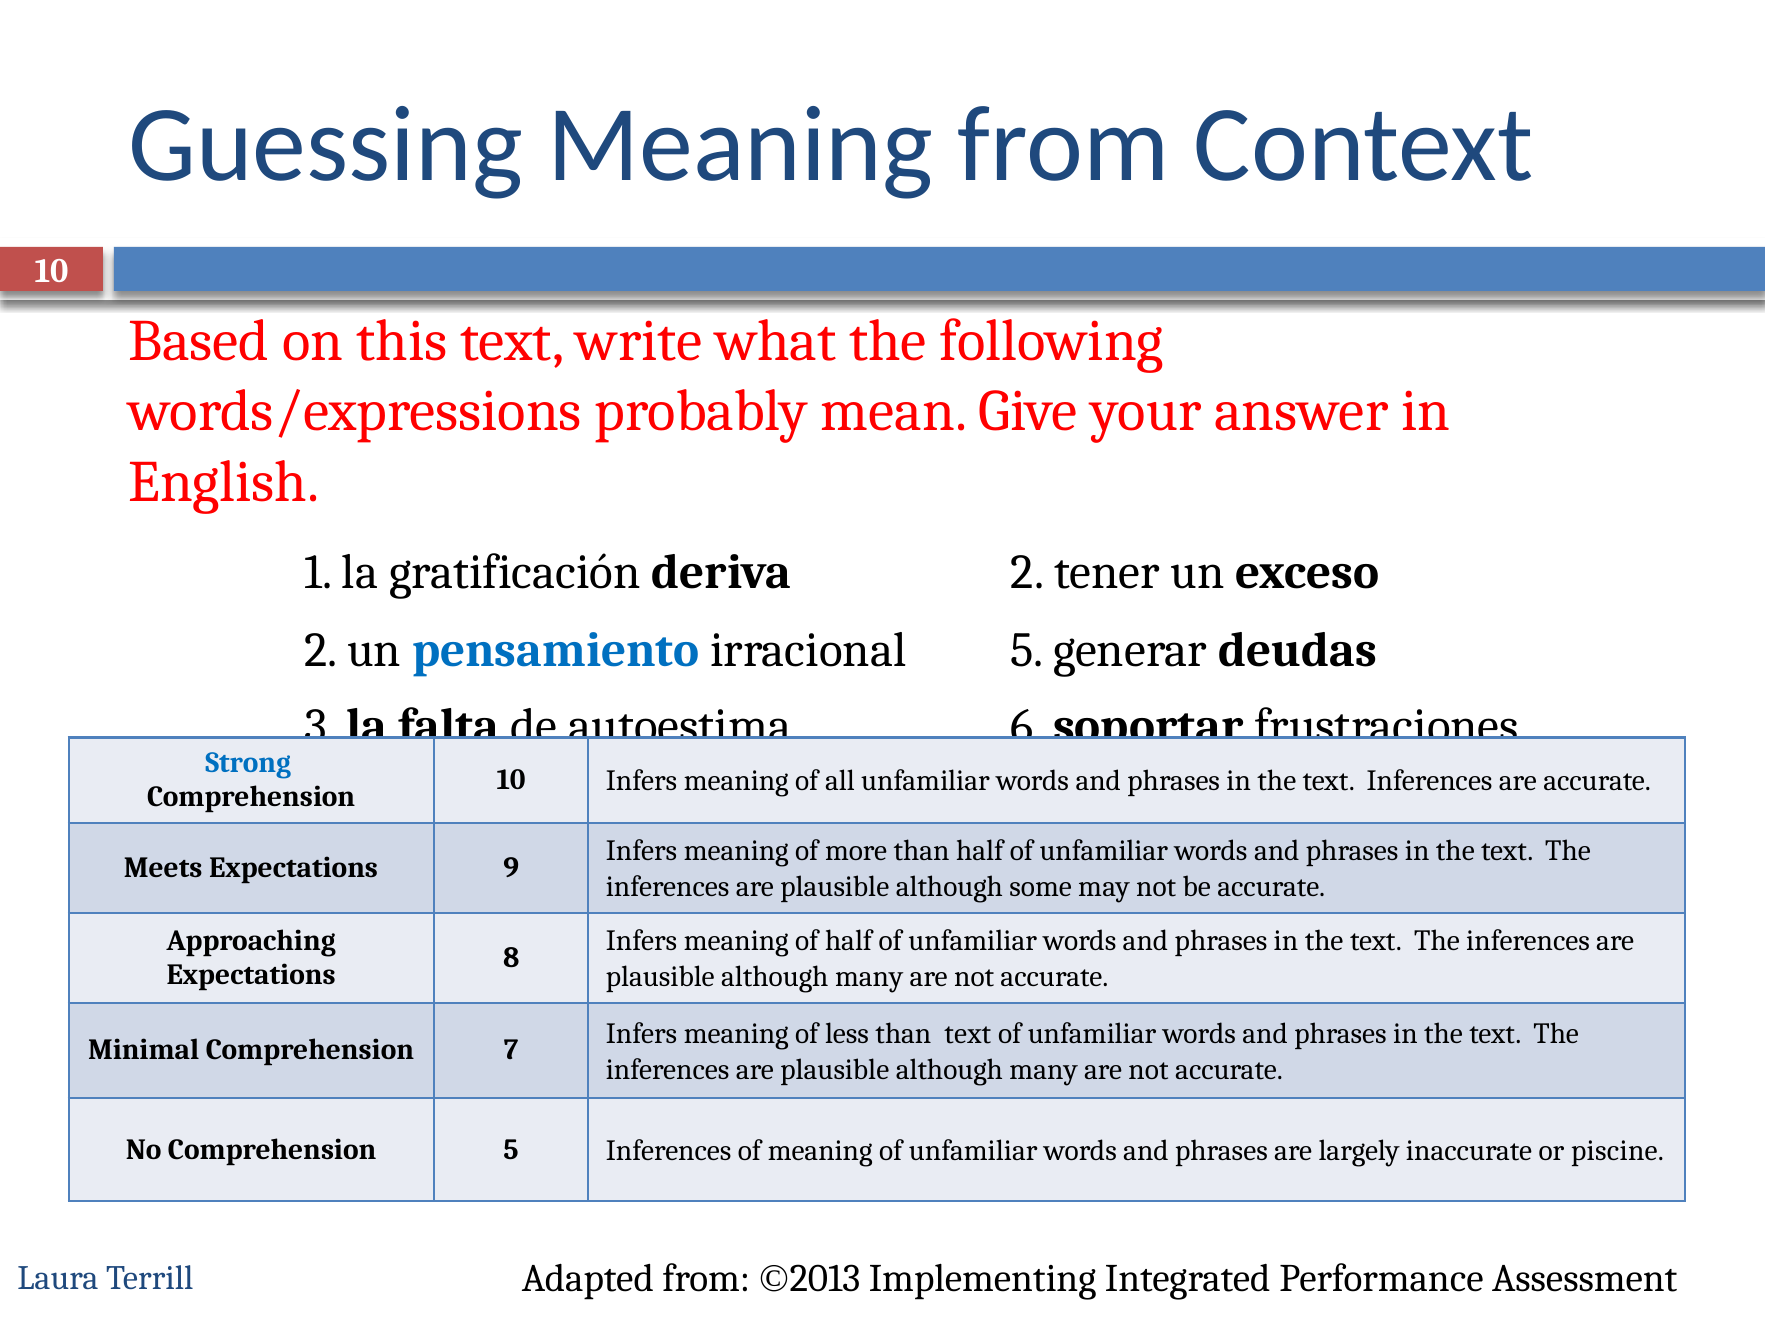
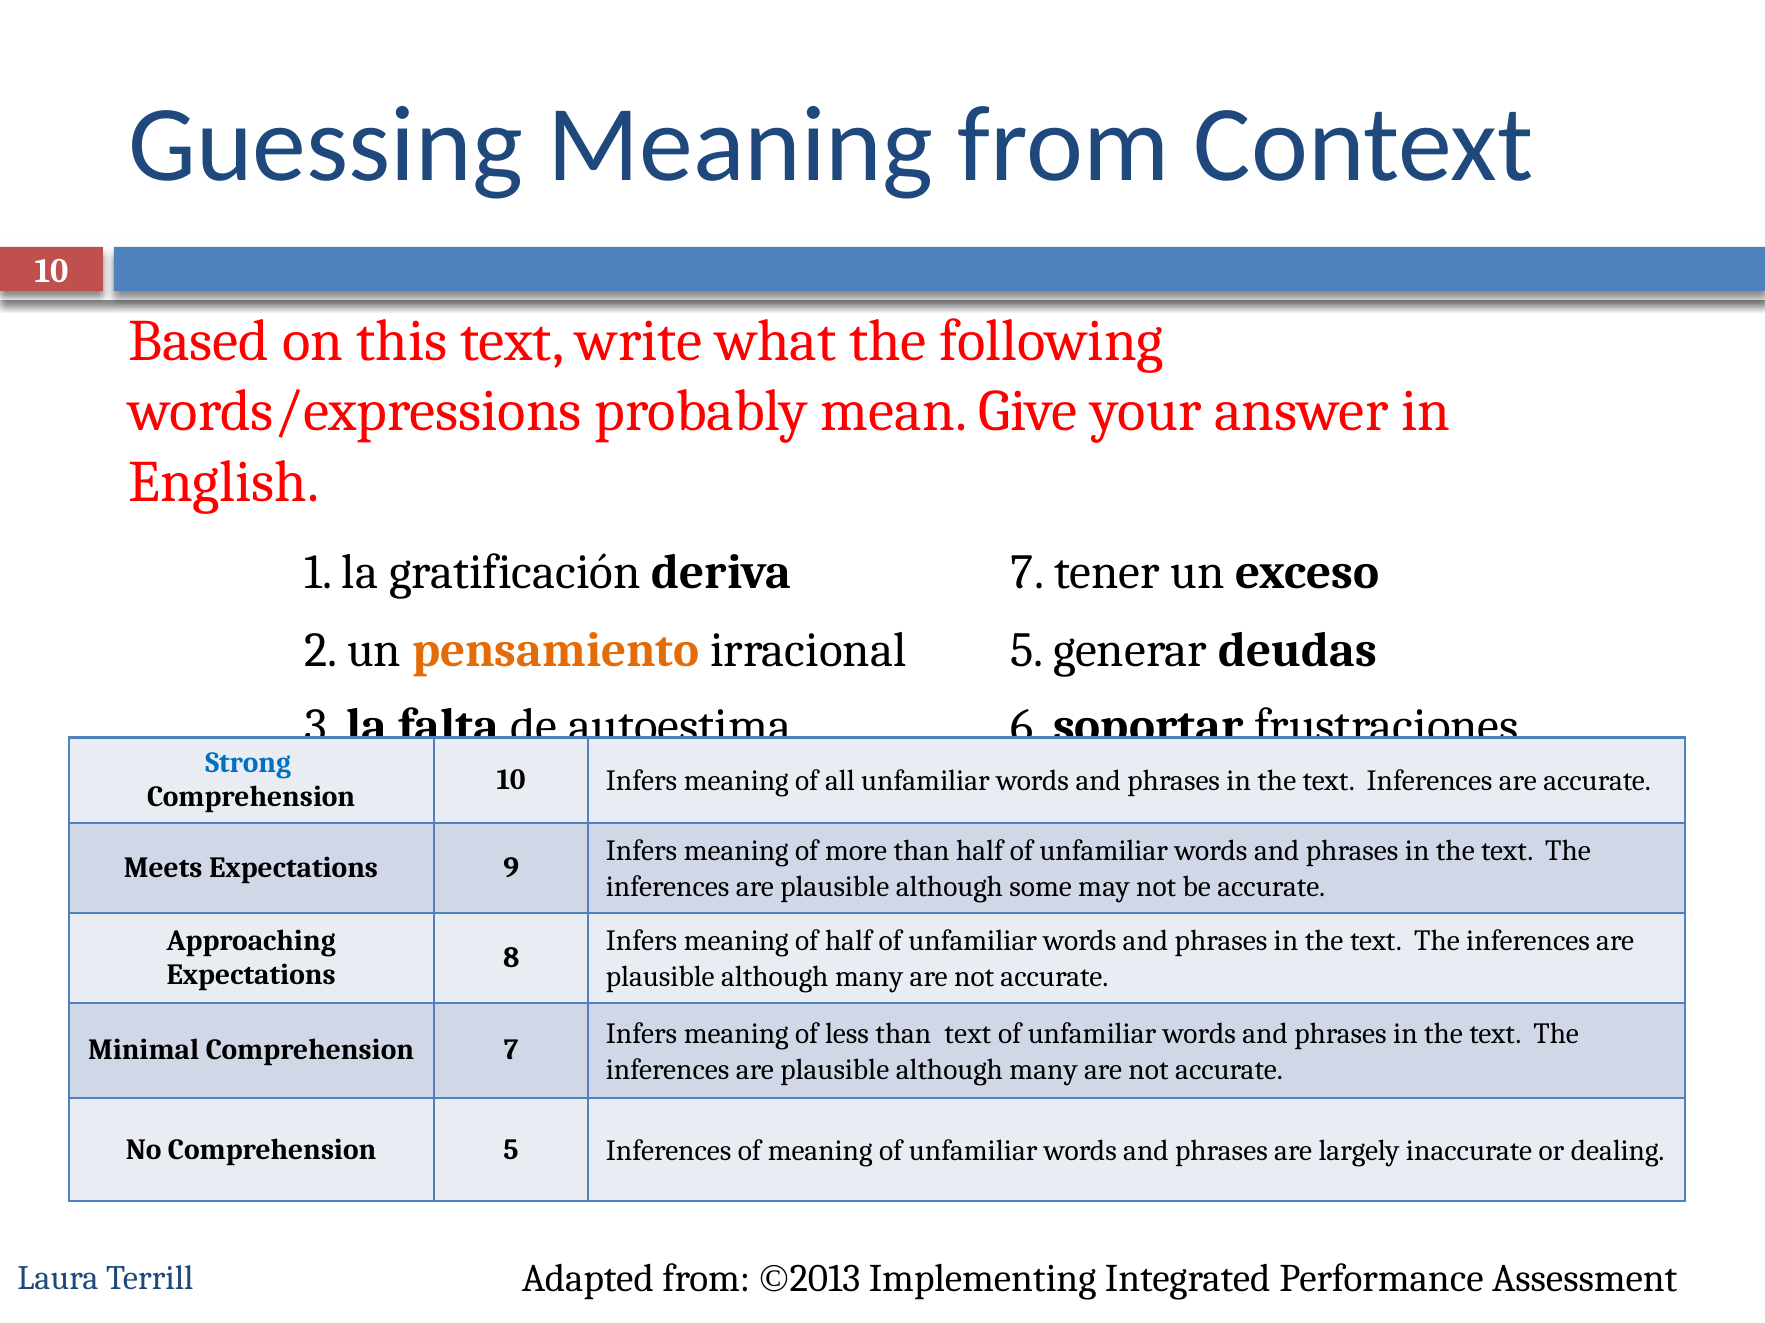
deriva 2: 2 -> 7
pensamiento colour: blue -> orange
piscine: piscine -> dealing
